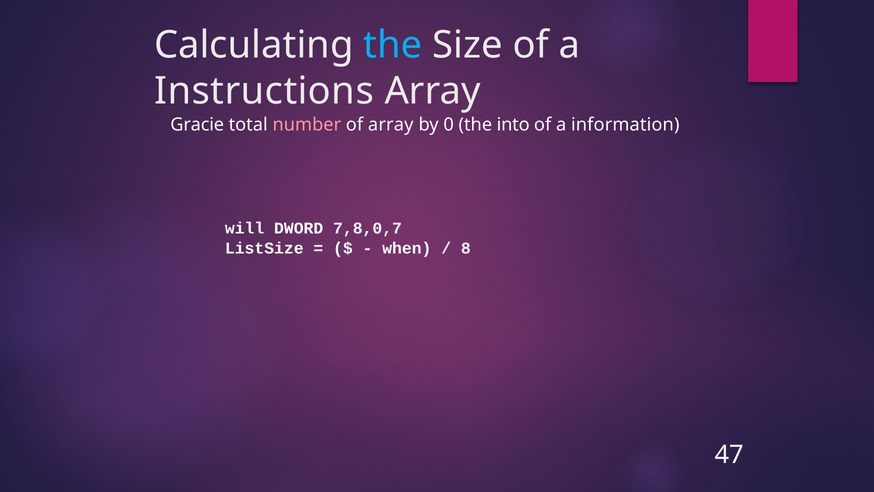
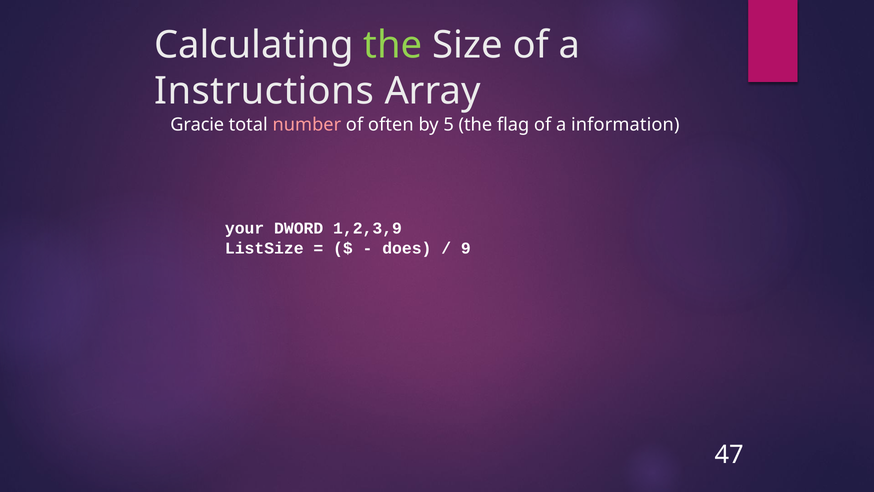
the at (393, 45) colour: light blue -> light green
of array: array -> often
0: 0 -> 5
into: into -> flag
will: will -> your
7,8,0,7: 7,8,0,7 -> 1,2,3,9
when: when -> does
8: 8 -> 9
